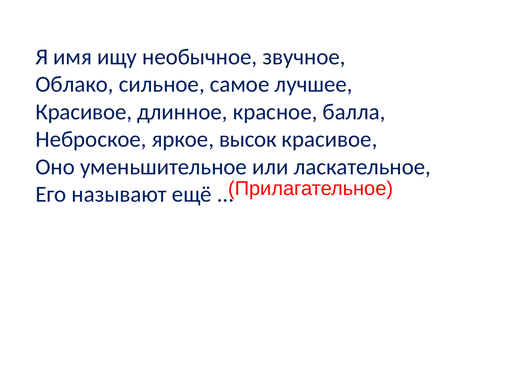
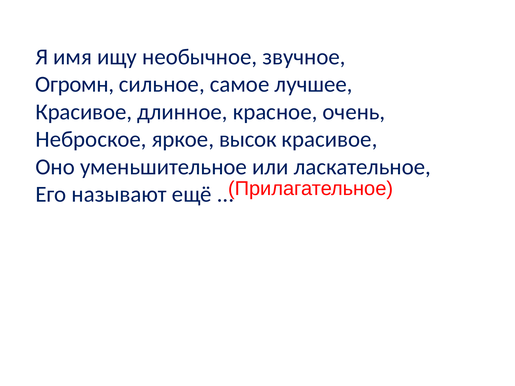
Облако: Облако -> Огромн
балла: балла -> очень
